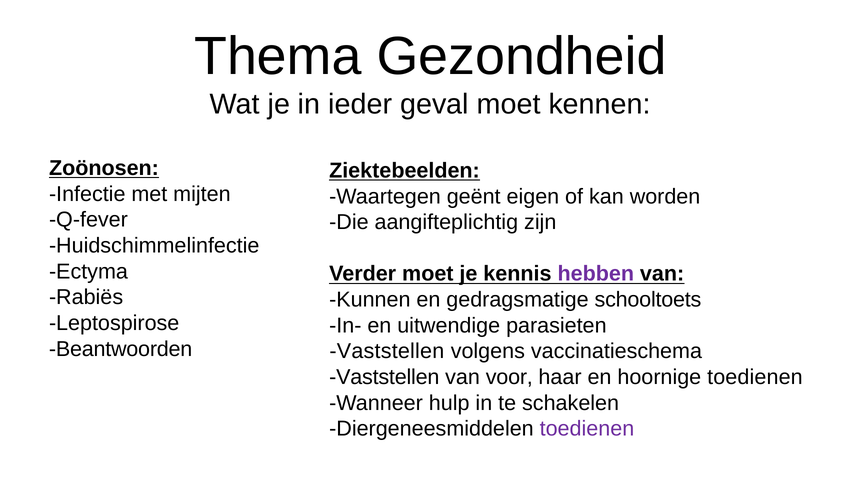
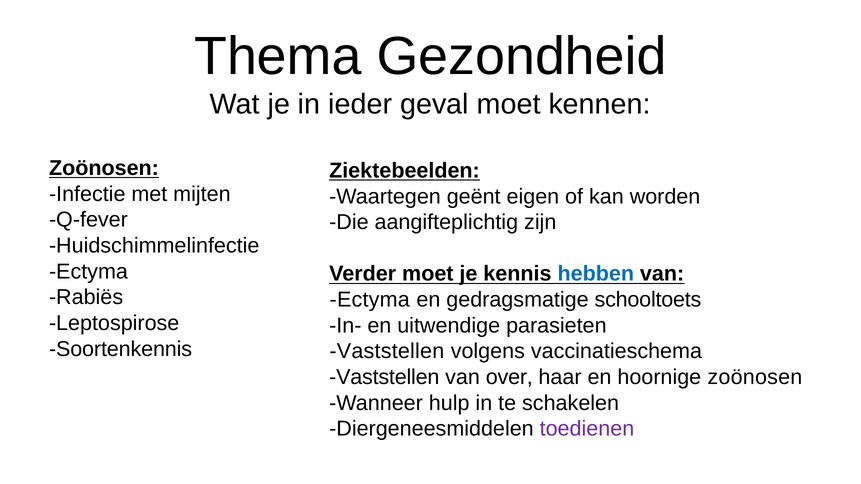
hebben colour: purple -> blue
Kunnen at (370, 300): Kunnen -> Ectyma
Beantwoorden: Beantwoorden -> Soortenkennis
voor: voor -> over
hoornige toedienen: toedienen -> zoönosen
